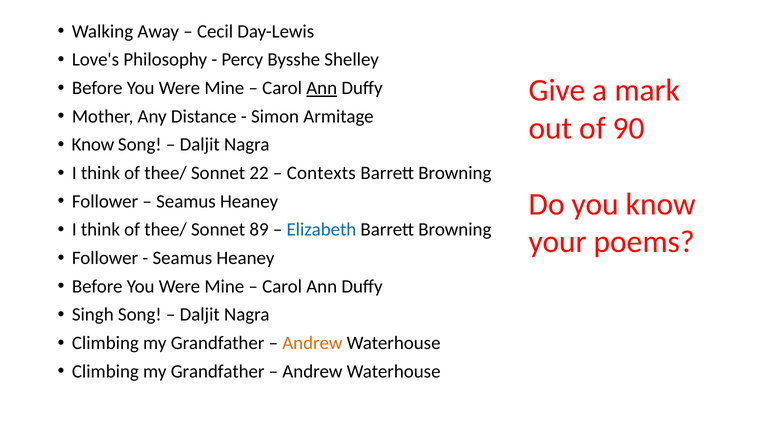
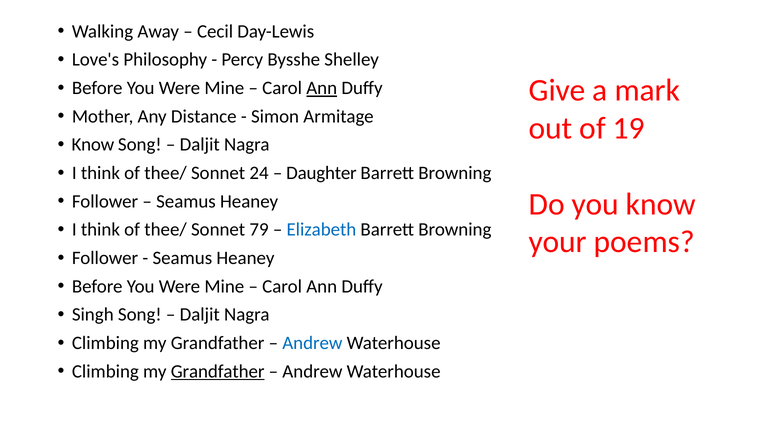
90: 90 -> 19
22: 22 -> 24
Contexts: Contexts -> Daughter
89: 89 -> 79
Andrew at (312, 343) colour: orange -> blue
Grandfather at (218, 371) underline: none -> present
